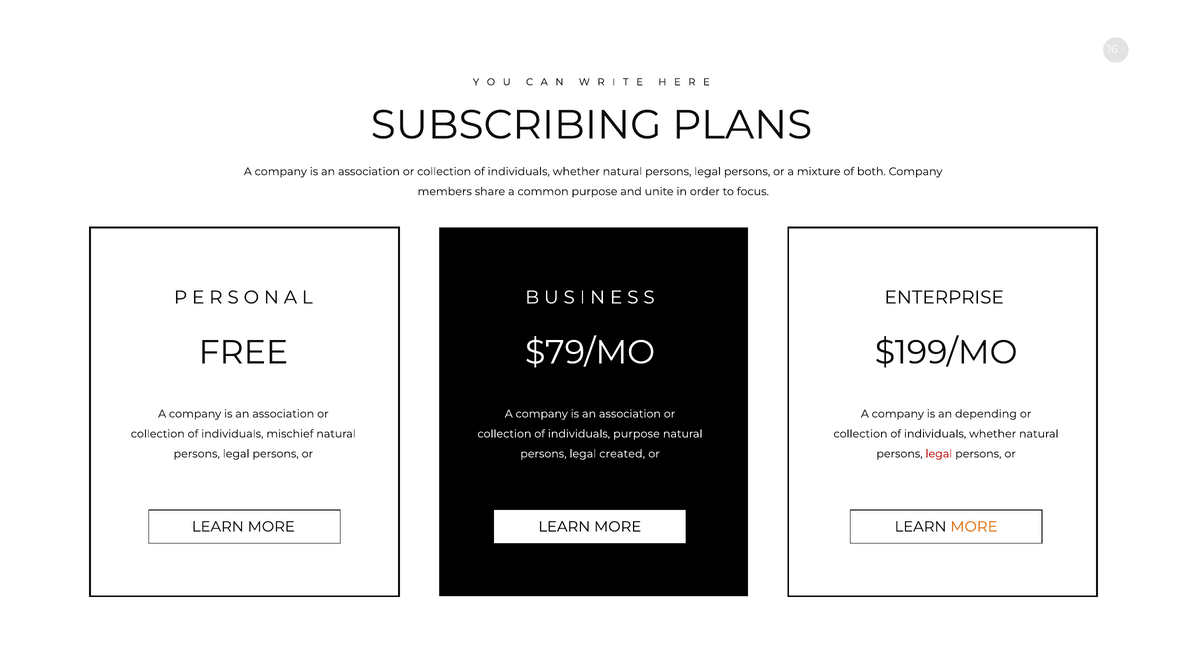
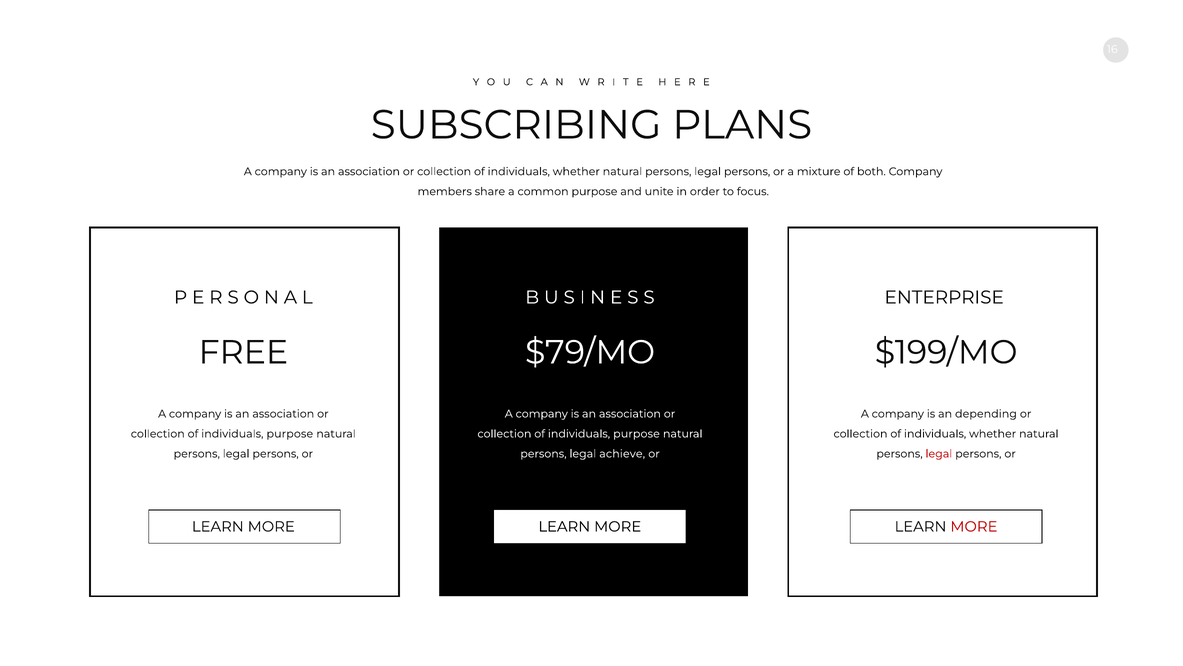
mischief at (290, 434): mischief -> purpose
created: created -> achieve
MORE at (974, 526) colour: orange -> red
